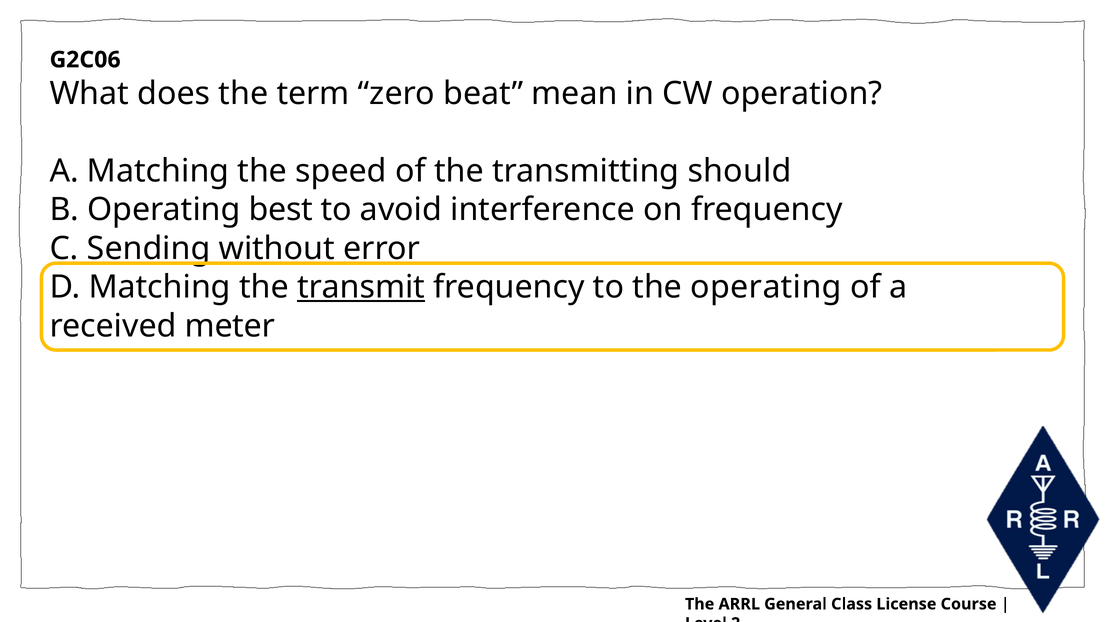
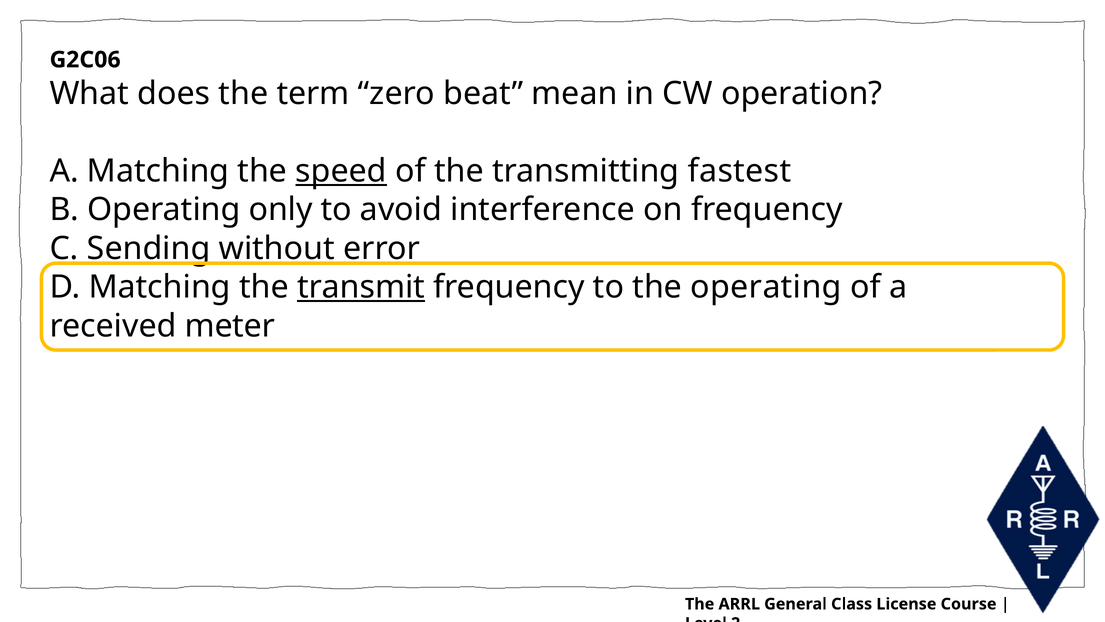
speed underline: none -> present
should: should -> fastest
best: best -> only
